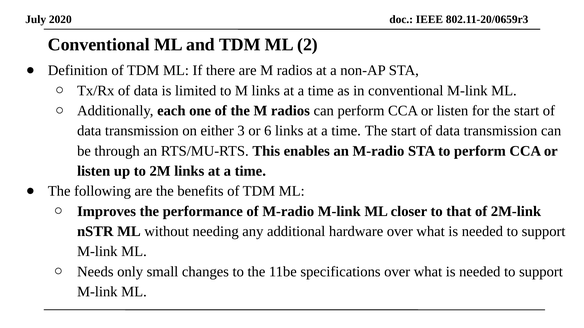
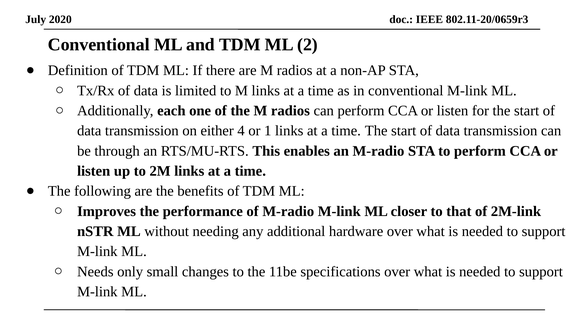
3: 3 -> 4
6: 6 -> 1
